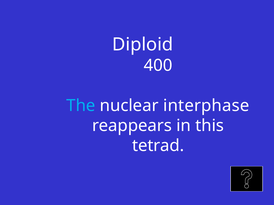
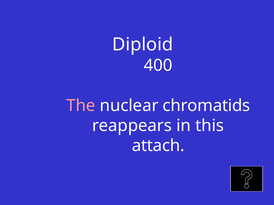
The colour: light blue -> pink
interphase: interphase -> chromatids
tetrad: tetrad -> attach
